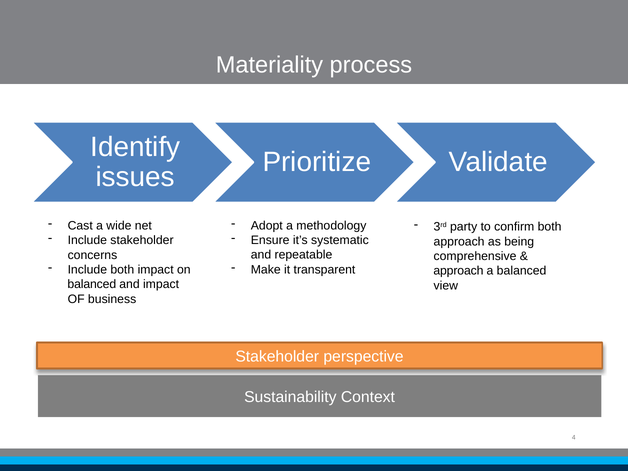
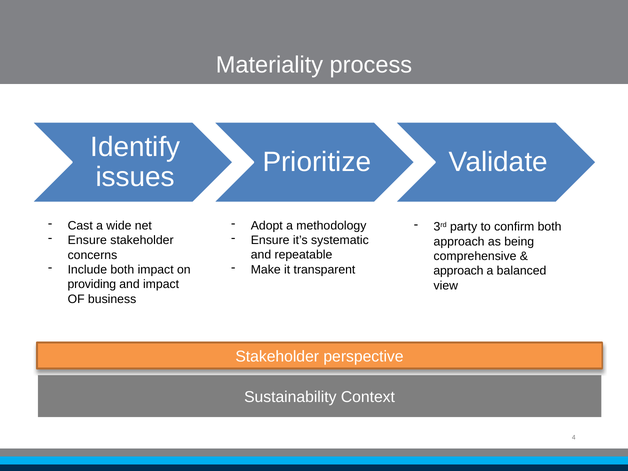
Include at (87, 240): Include -> Ensure
balanced at (92, 284): balanced -> providing
